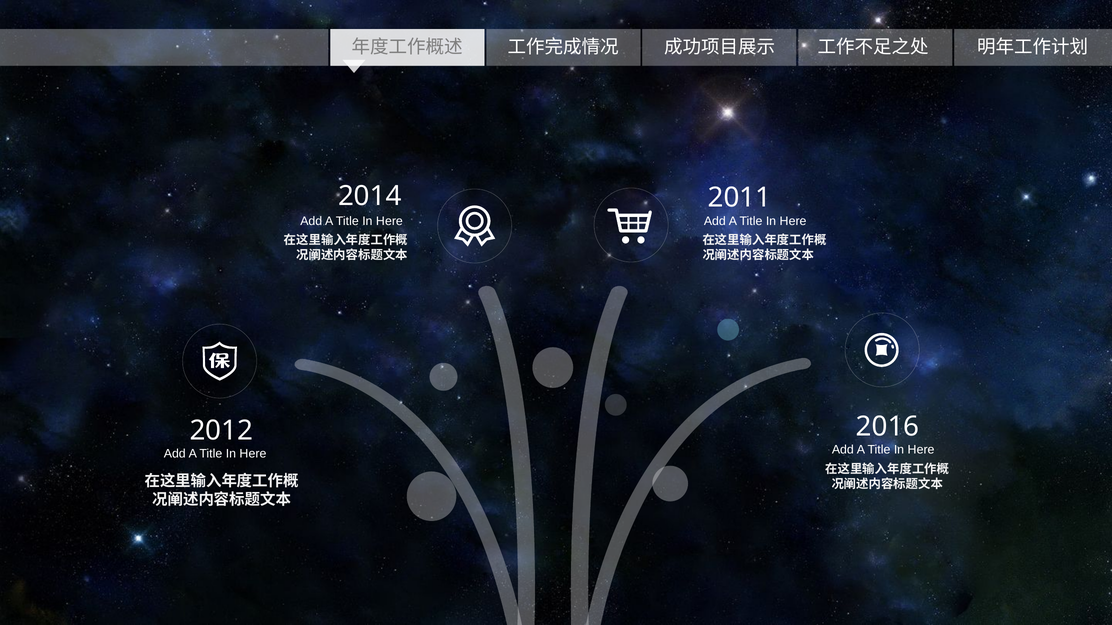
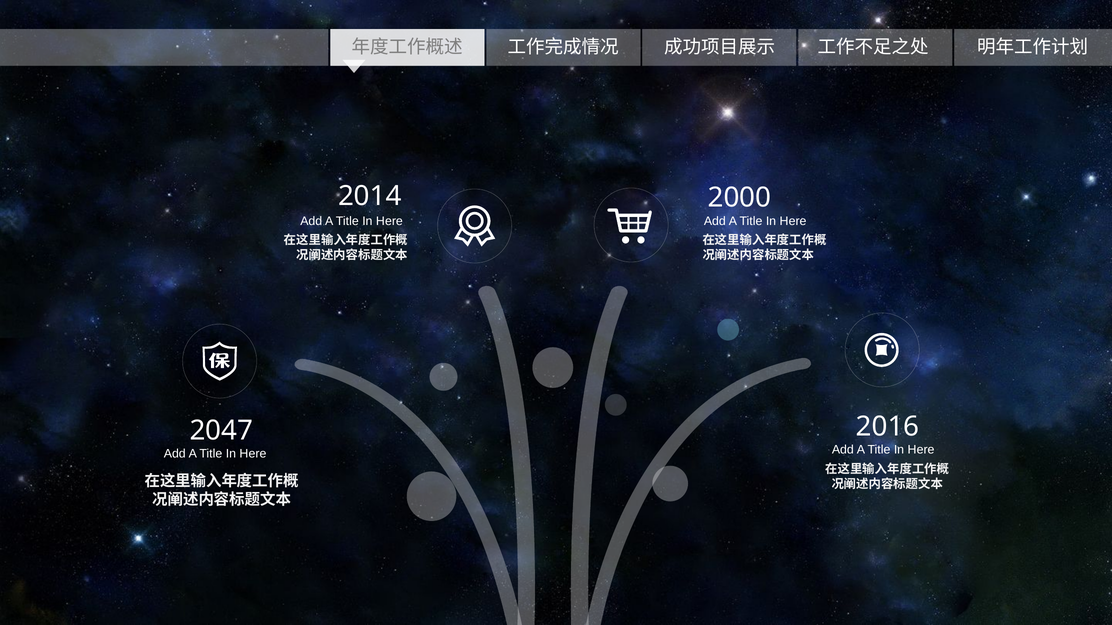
2011: 2011 -> 2000
2012: 2012 -> 2047
